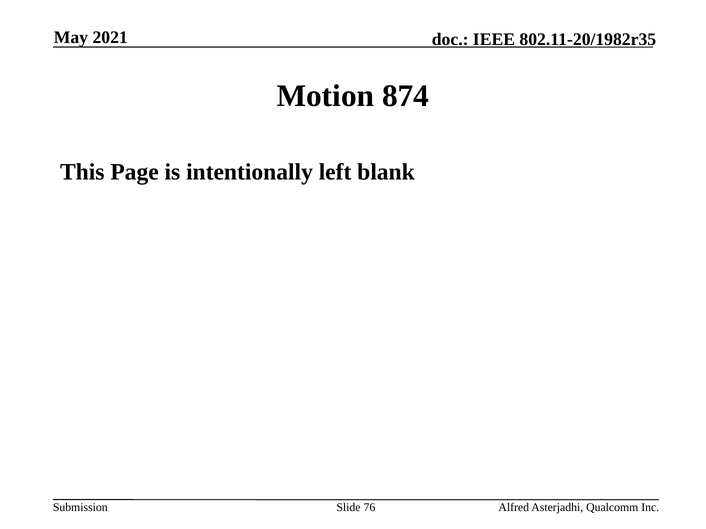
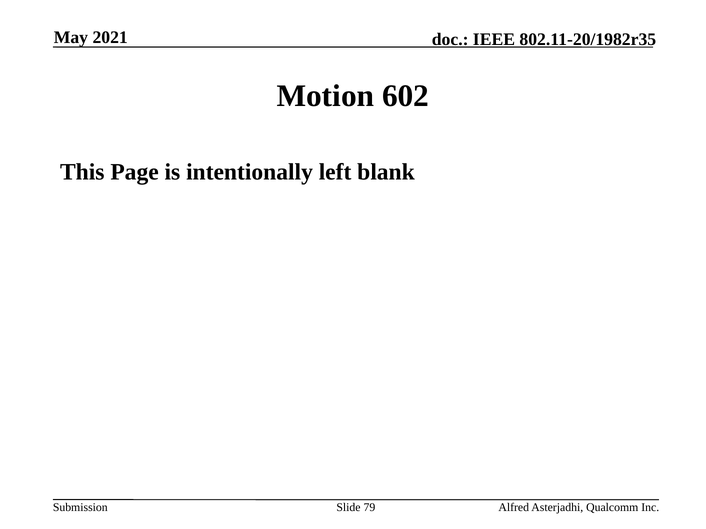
874: 874 -> 602
76: 76 -> 79
